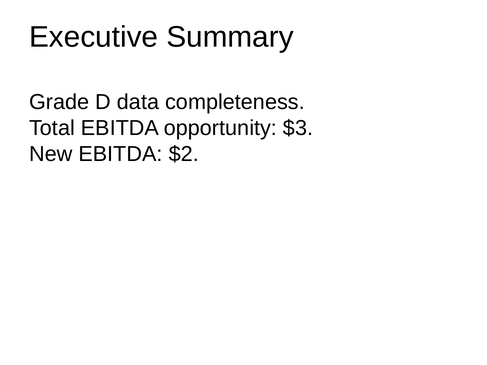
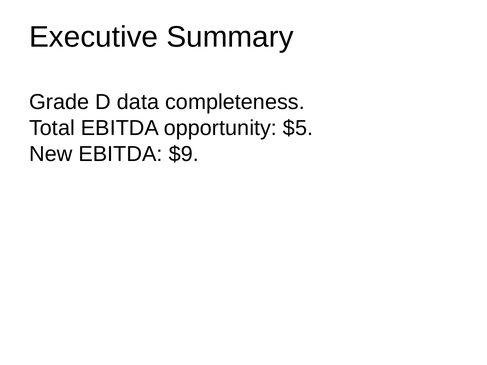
$3: $3 -> $5
$2: $2 -> $9
